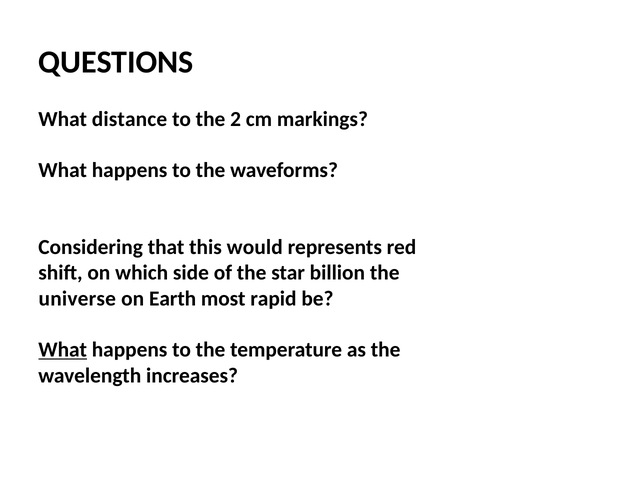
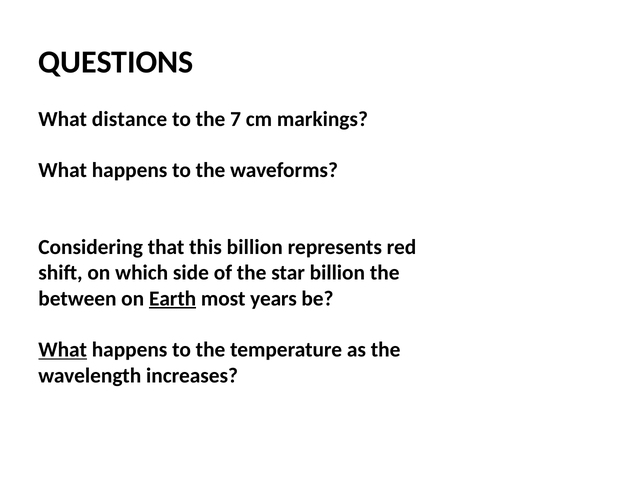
2: 2 -> 7
this would: would -> billion
universe: universe -> between
Earth underline: none -> present
rapid: rapid -> years
